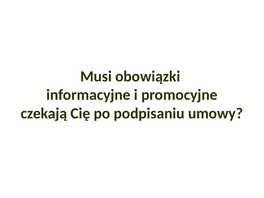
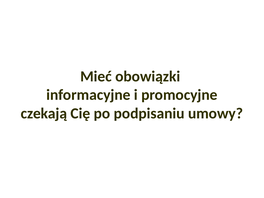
Musi: Musi -> Mieć
